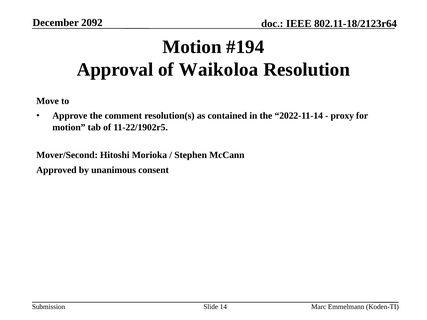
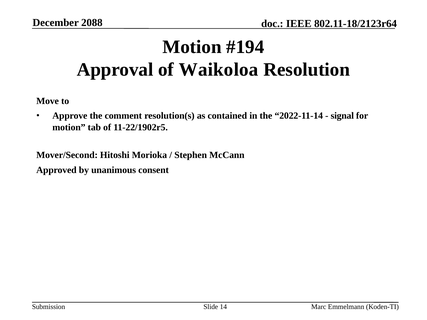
2092: 2092 -> 2088
proxy: proxy -> signal
